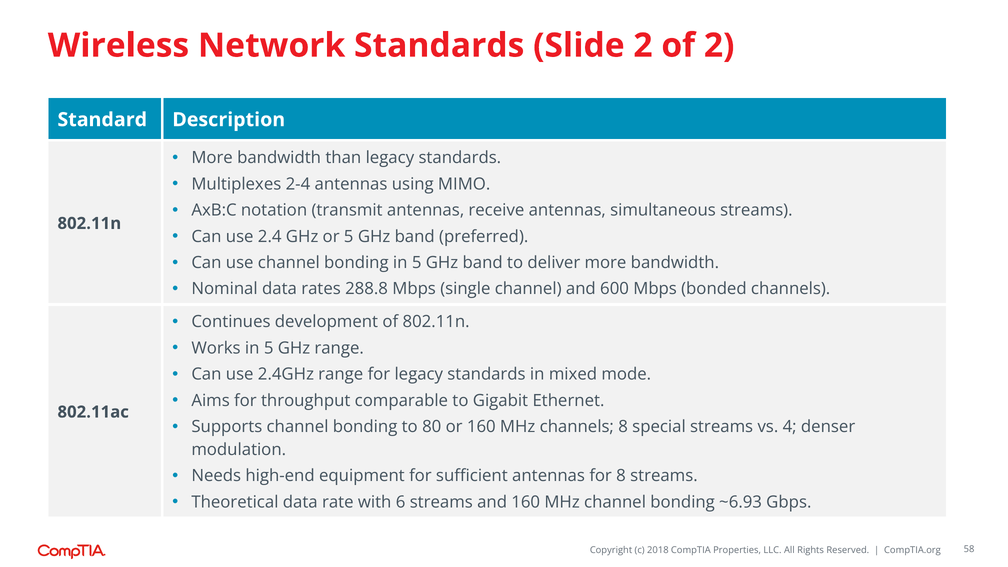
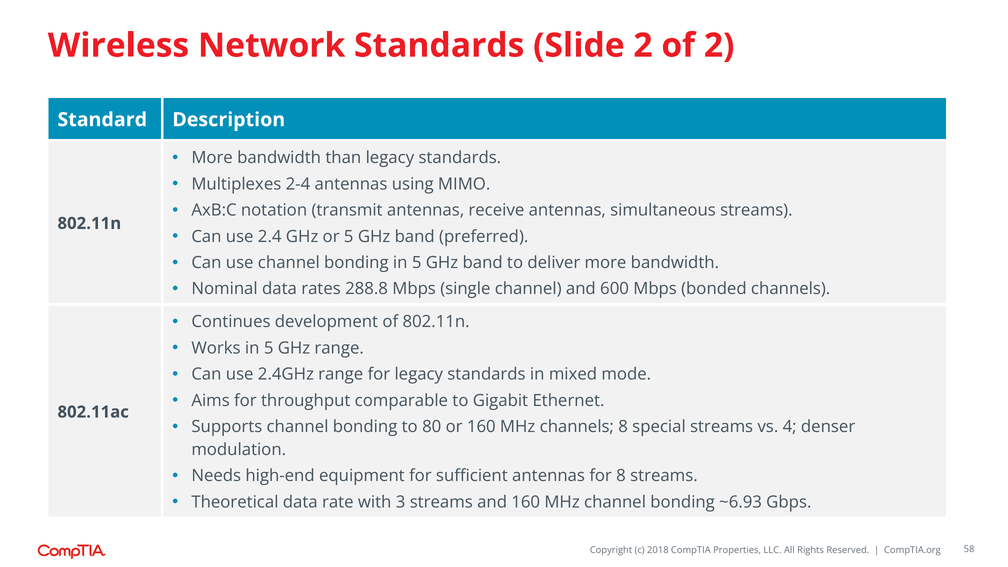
6: 6 -> 3
